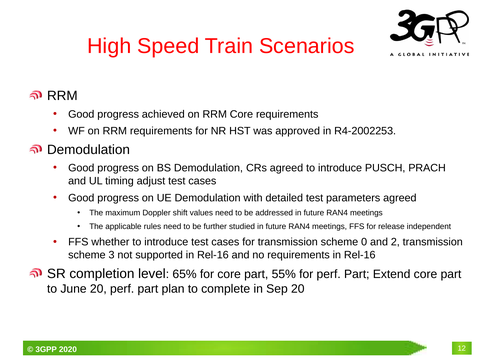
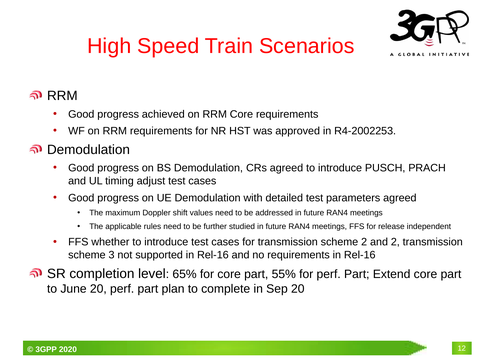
scheme 0: 0 -> 2
